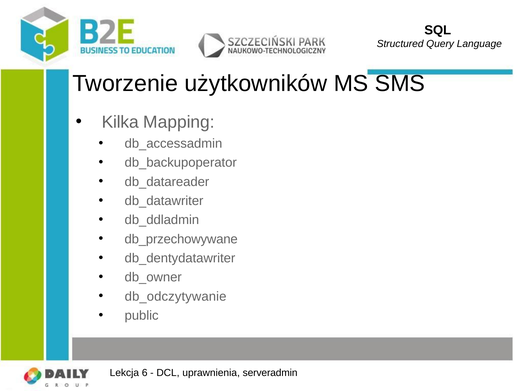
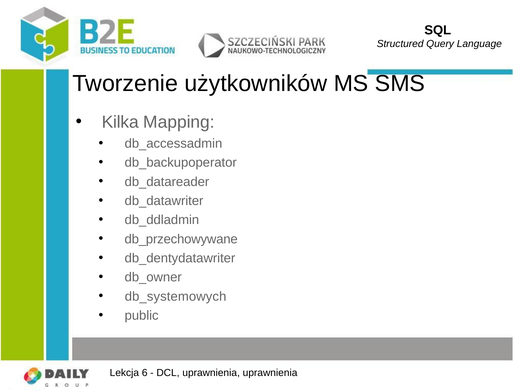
db_odczytywanie: db_odczytywanie -> db_systemowych
uprawnienia serveradmin: serveradmin -> uprawnienia
